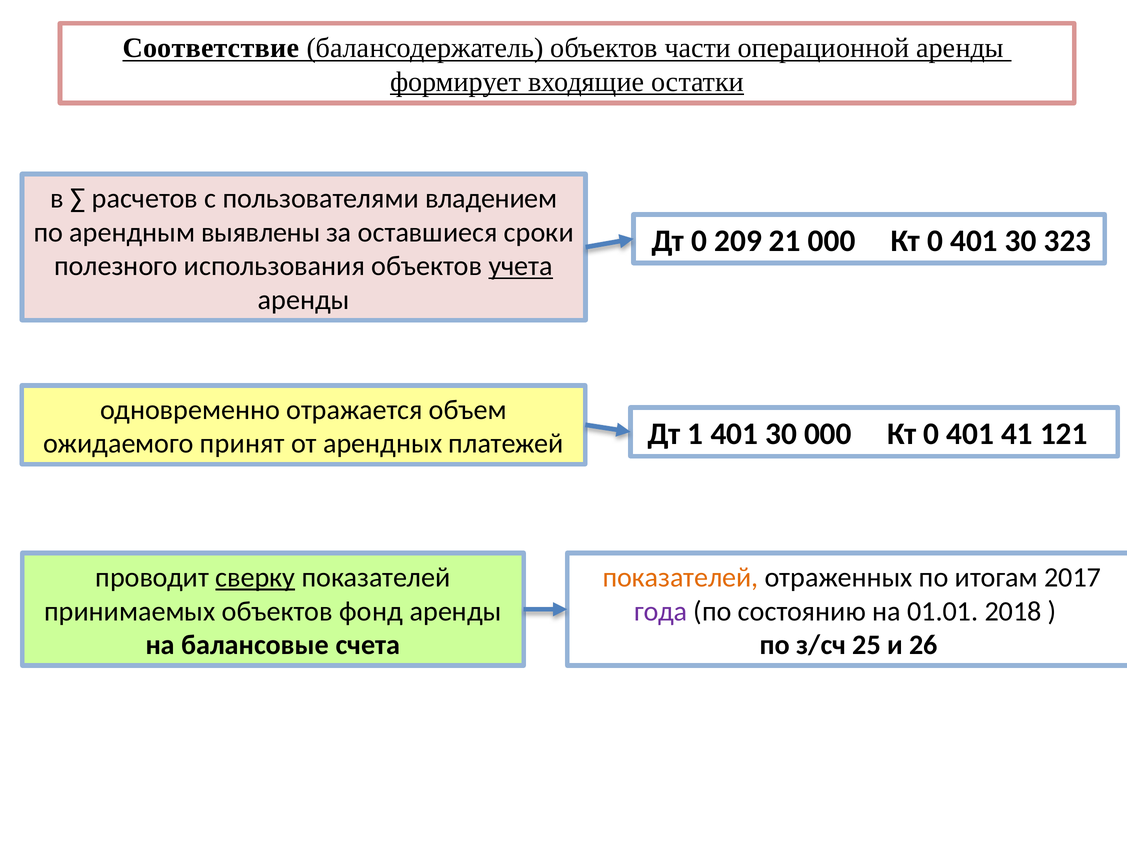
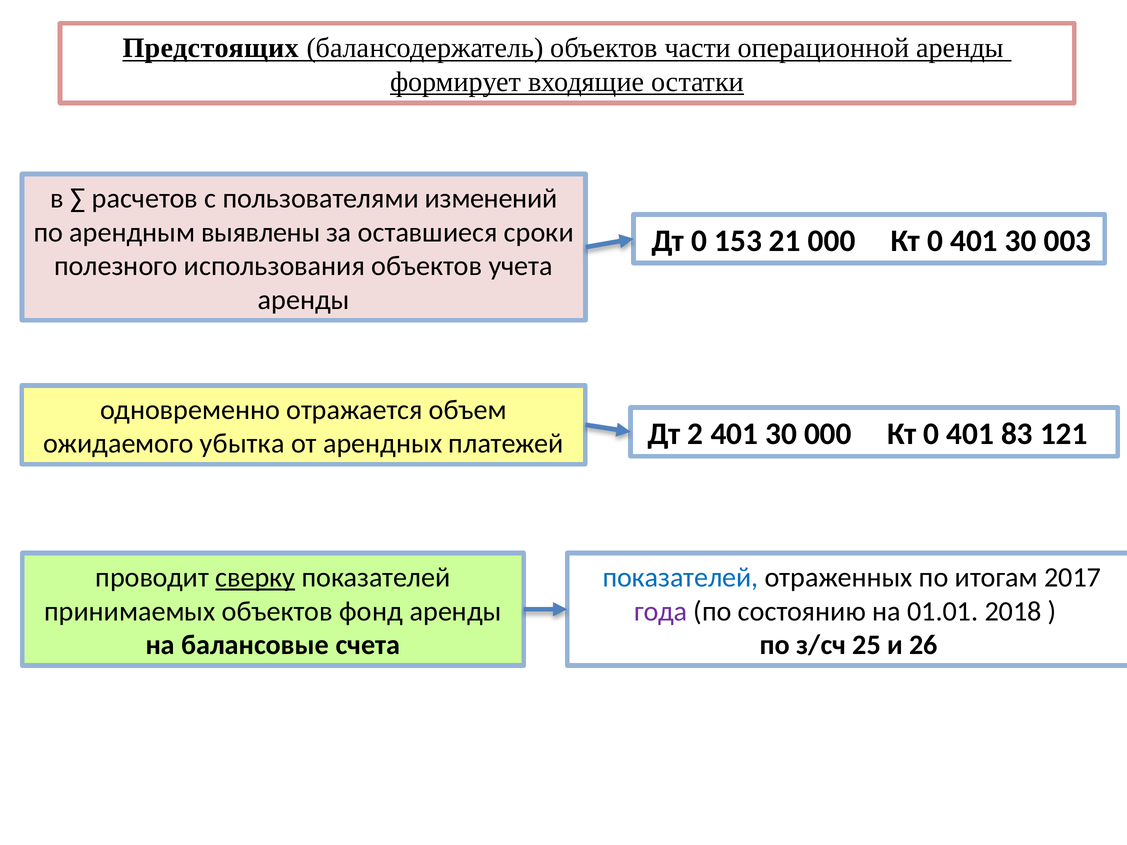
Соответствие: Соответствие -> Предстоящих
владением: владением -> изменений
209: 209 -> 153
323: 323 -> 003
учета underline: present -> none
принят: принят -> убытка
1: 1 -> 2
41: 41 -> 83
показателей at (681, 578) colour: orange -> blue
